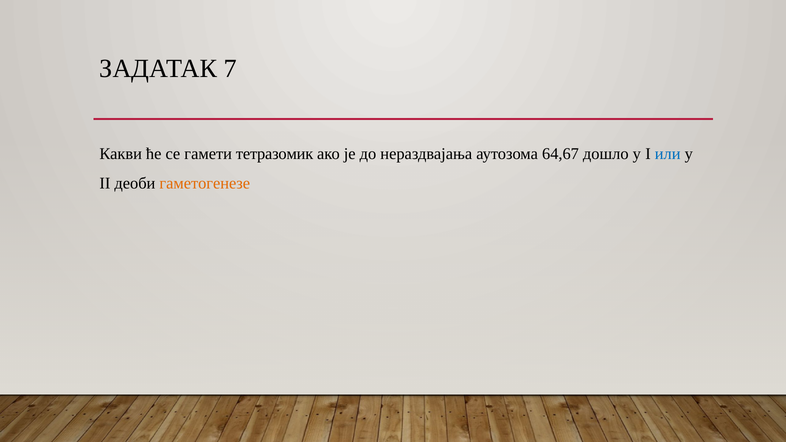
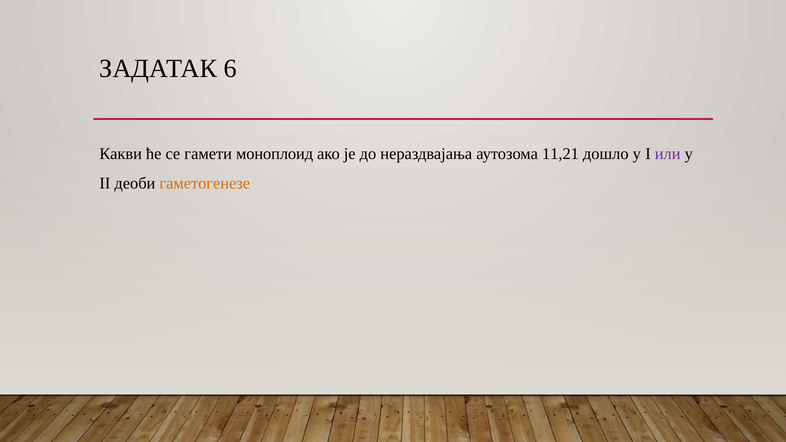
7: 7 -> 6
тетразомик: тетразомик -> моноплоид
64,67: 64,67 -> 11,21
или colour: blue -> purple
